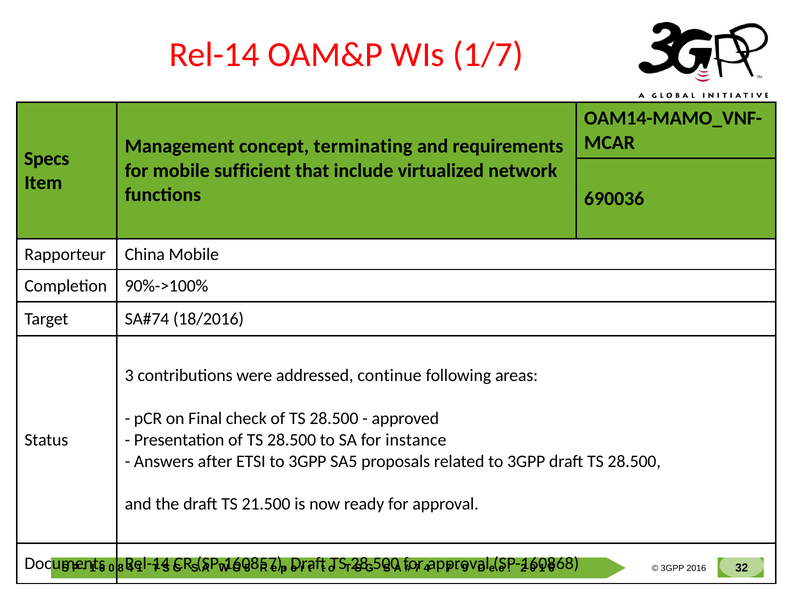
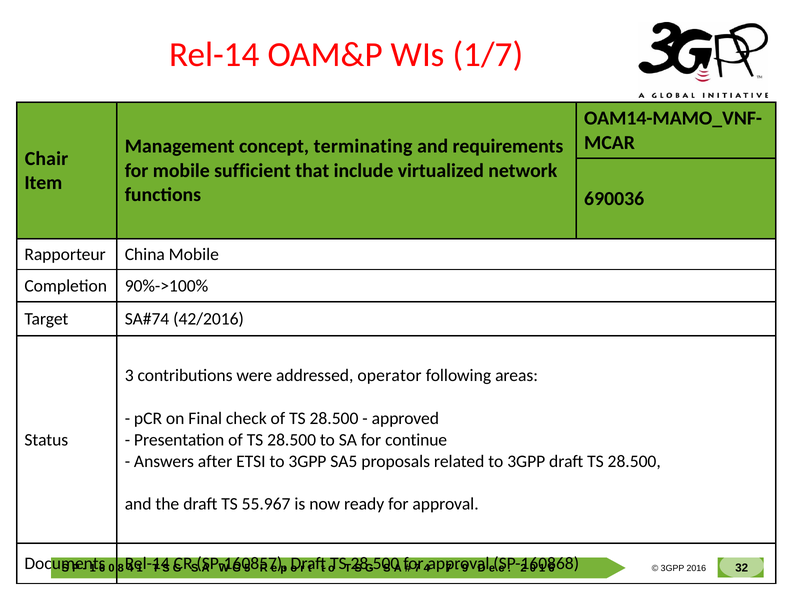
Specs: Specs -> Chair
18/2016: 18/2016 -> 42/2016
continue: continue -> operator
instance: instance -> continue
21.500: 21.500 -> 55.967
